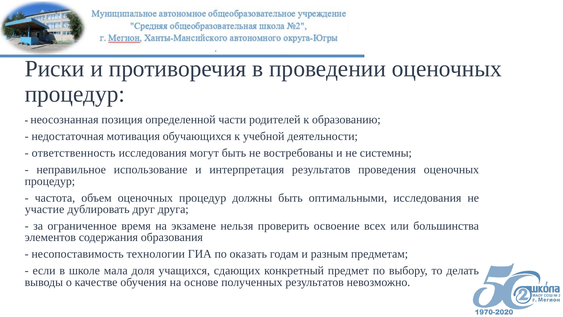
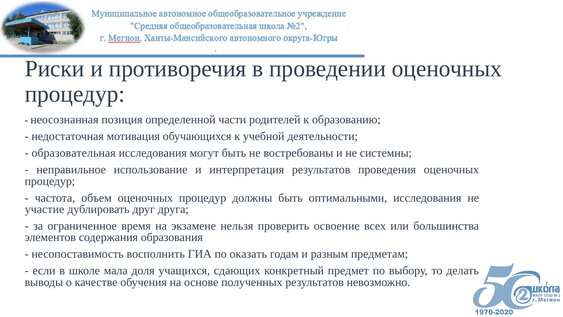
ответственность: ответственность -> образовательная
технологии: технологии -> восполнить
